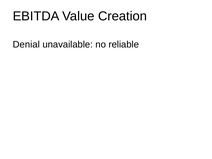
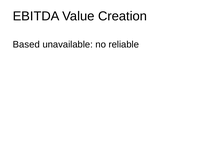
Denial: Denial -> Based
